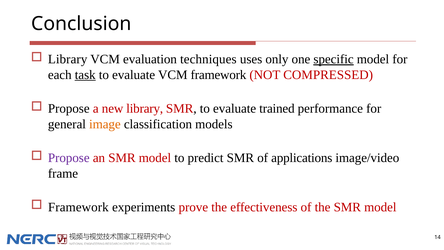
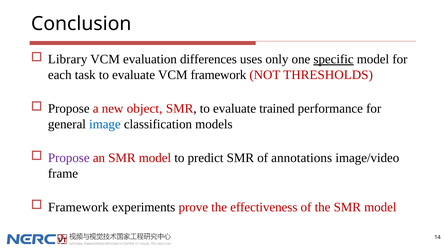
techniques: techniques -> differences
task underline: present -> none
COMPRESSED: COMPRESSED -> THRESHOLDS
new library: library -> object
image colour: orange -> blue
applications: applications -> annotations
